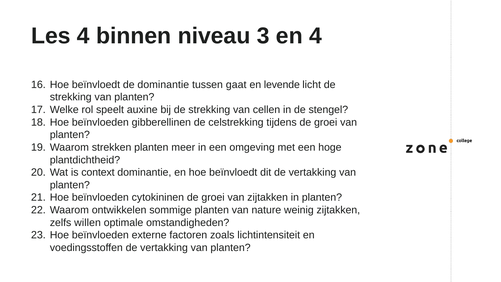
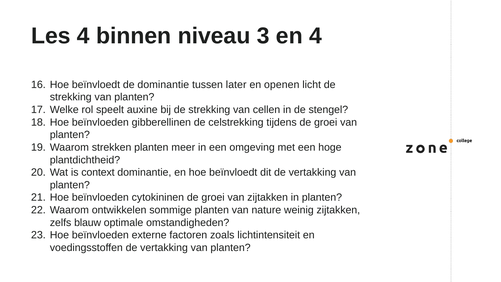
gaat: gaat -> later
levende: levende -> openen
willen: willen -> blauw
